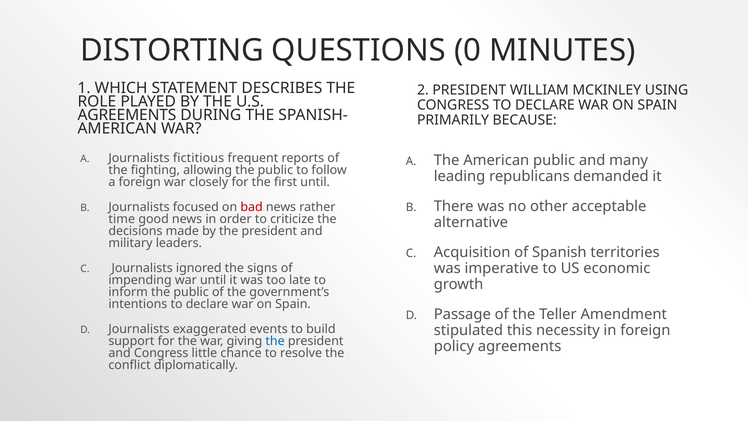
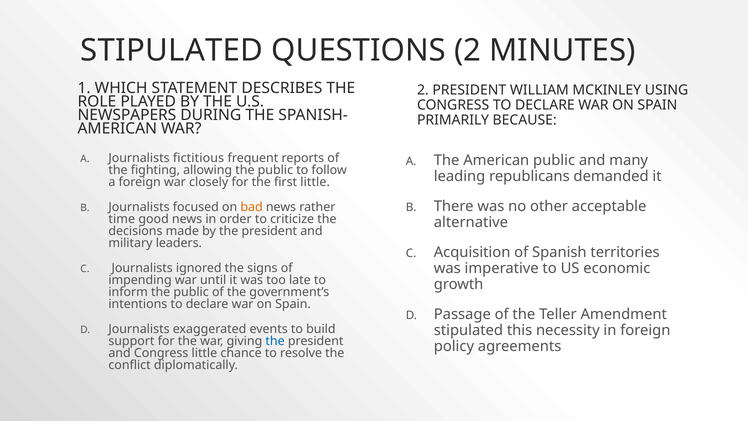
DISTORTING at (172, 50): DISTORTING -> STIPULATED
QUESTIONS 0: 0 -> 2
AGREEMENTS at (127, 115): AGREEMENTS -> NEWSPAPERS
first until: until -> little
bad colour: red -> orange
